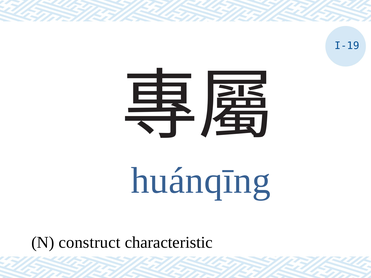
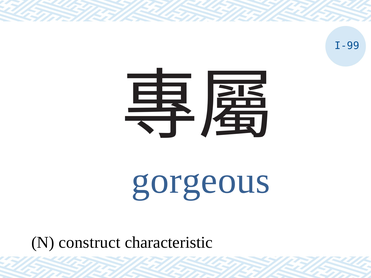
I-19: I-19 -> I-99
huánqīng: huánqīng -> gorgeous
